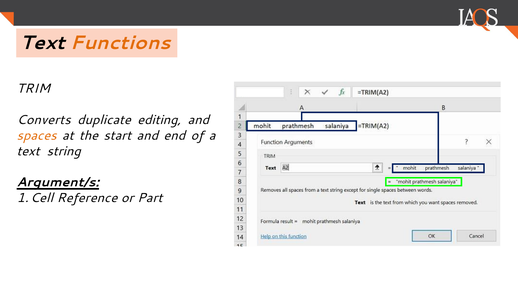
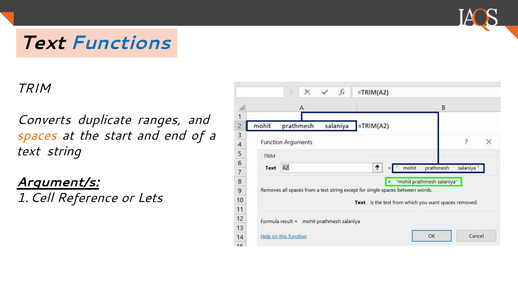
Functions colour: orange -> blue
editing: editing -> ranges
Part: Part -> Lets
